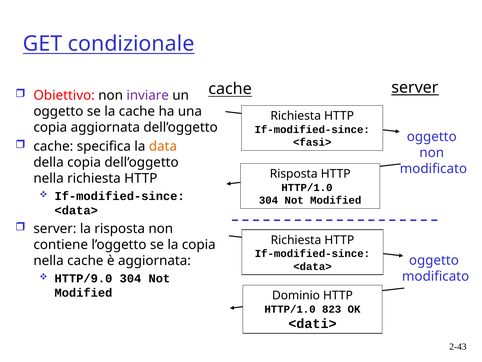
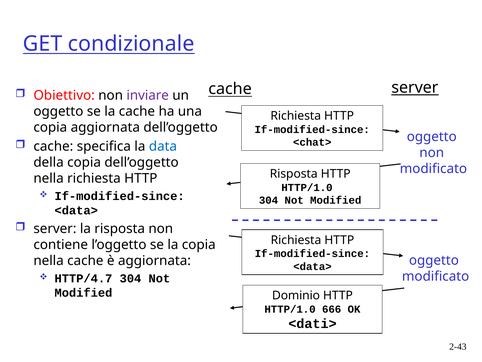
<fasi>: <fasi> -> <chat>
data colour: orange -> blue
HTTP/9.0: HTTP/9.0 -> HTTP/4.7
823: 823 -> 666
